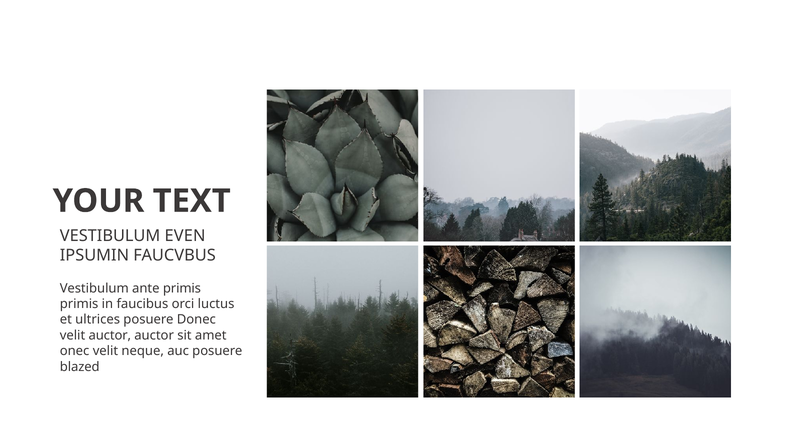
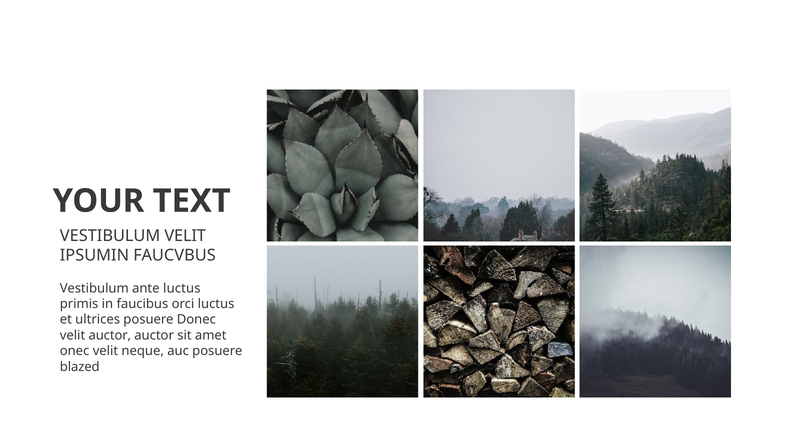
VESTIBULUM EVEN: EVEN -> VELIT
ante primis: primis -> luctus
